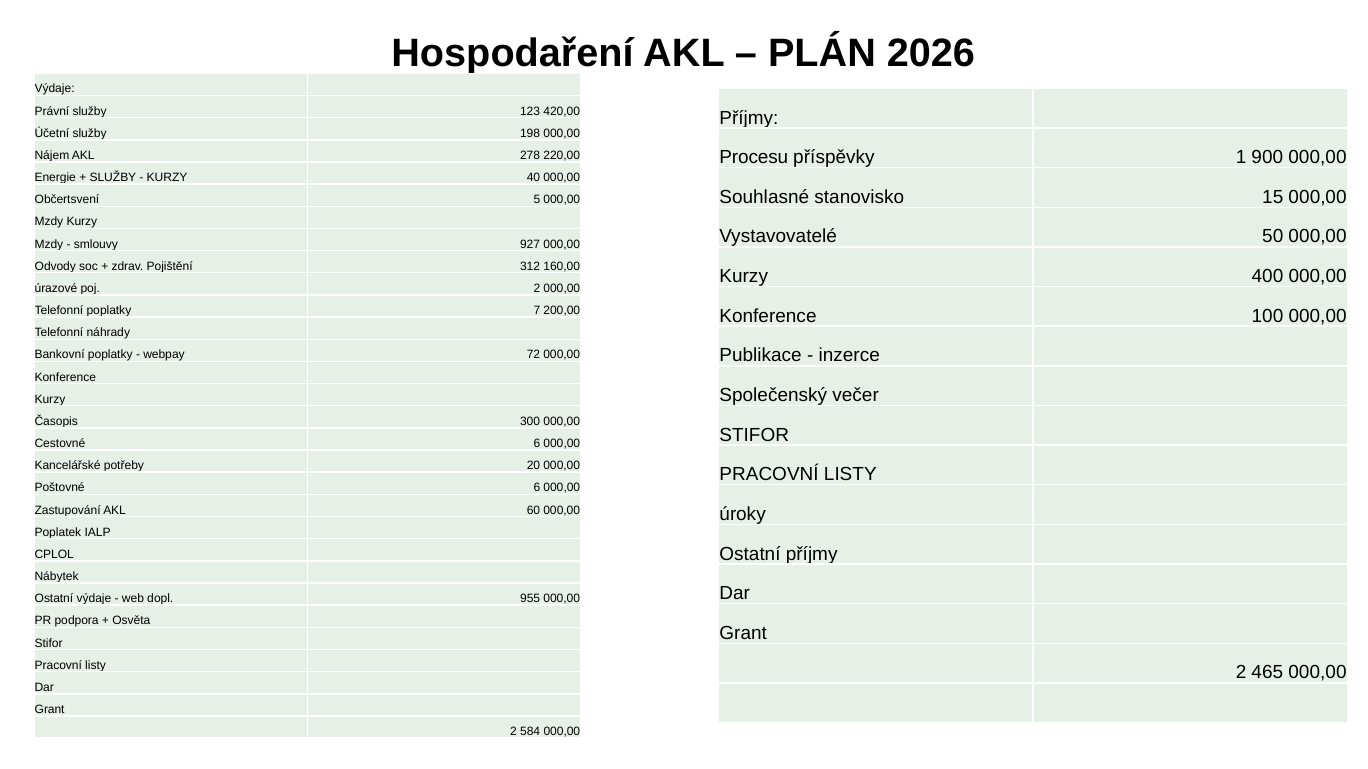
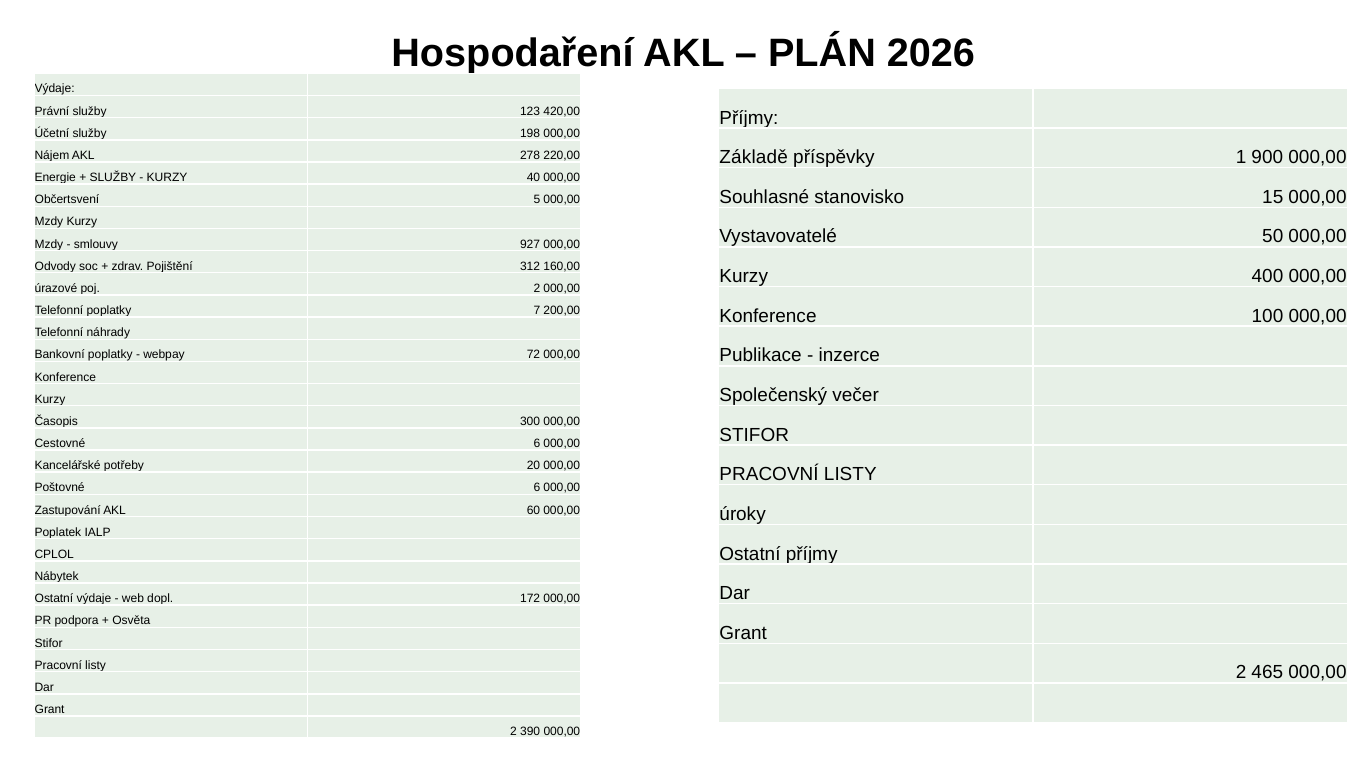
Procesu: Procesu -> Základě
955: 955 -> 172
584: 584 -> 390
